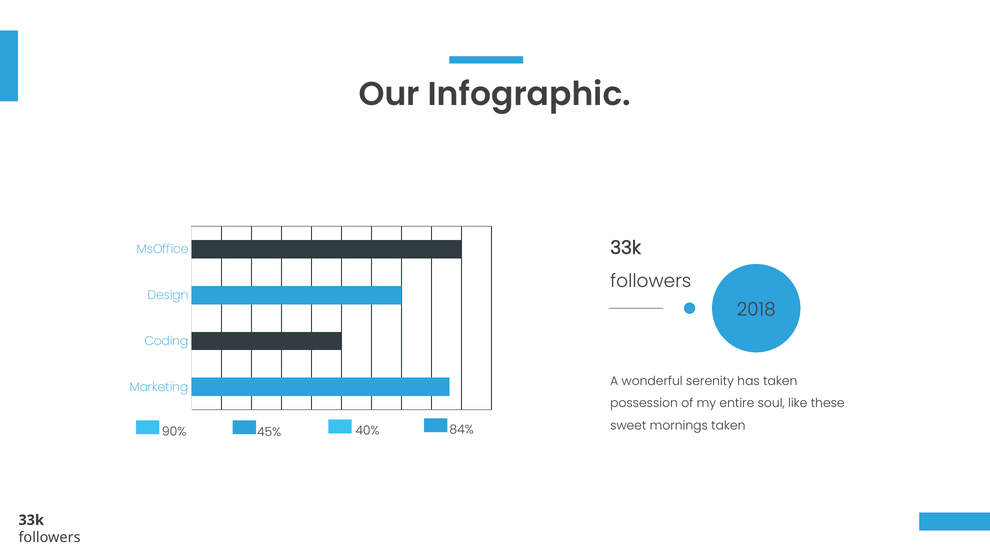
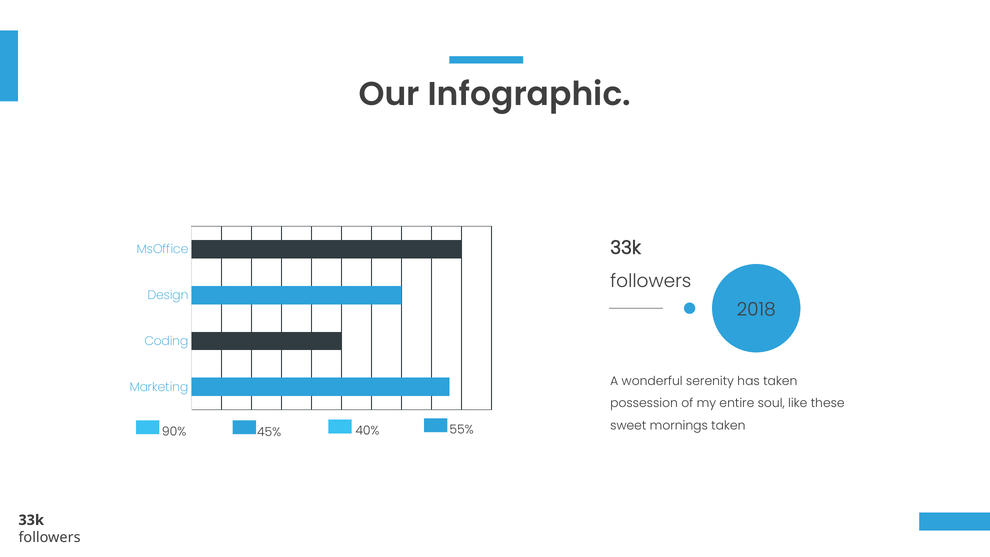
84%: 84% -> 55%
